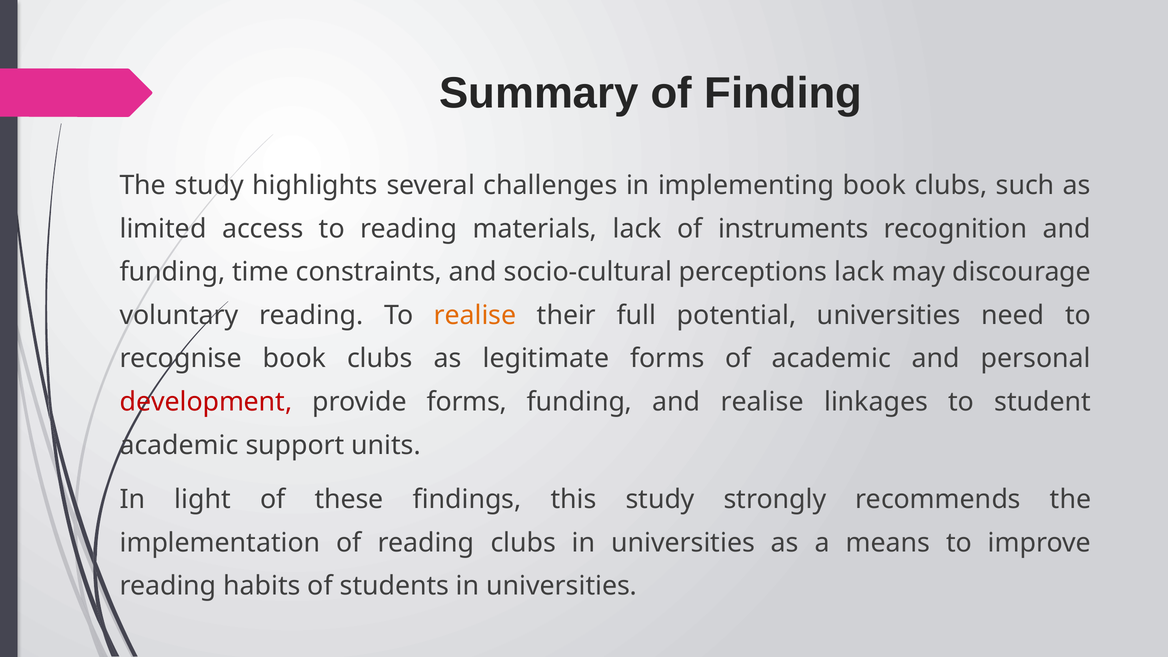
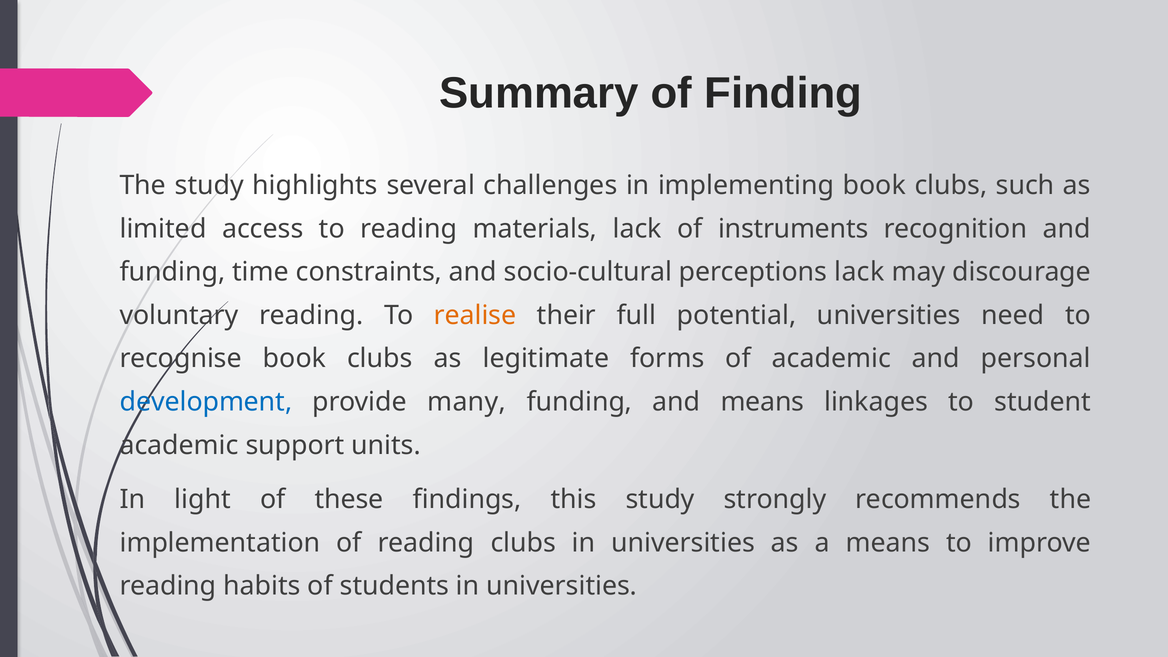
development colour: red -> blue
provide forms: forms -> many
and realise: realise -> means
